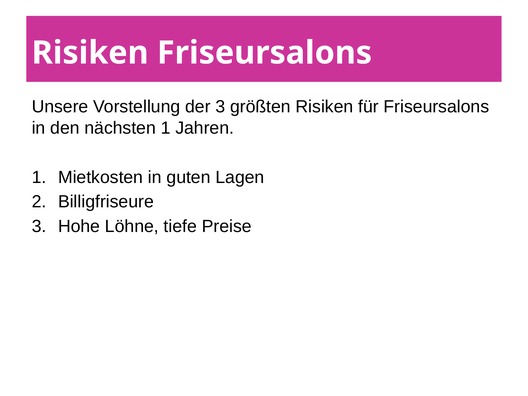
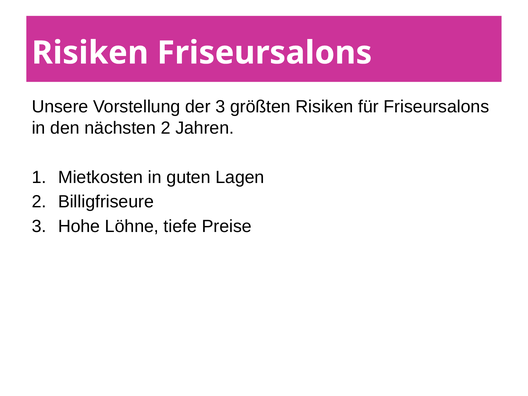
nächsten 1: 1 -> 2
